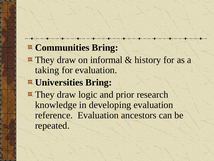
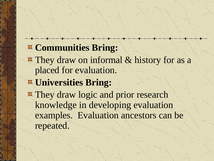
taking: taking -> placed
reference: reference -> examples
